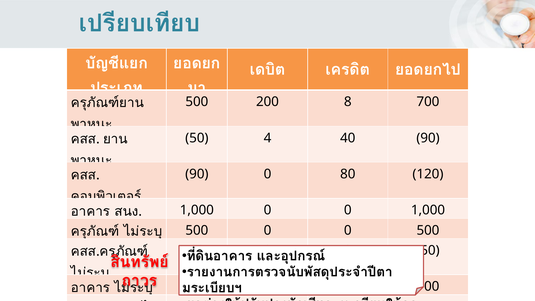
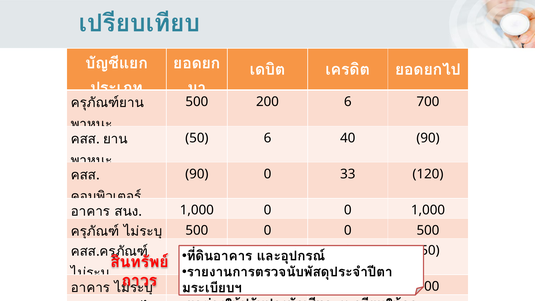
200 8: 8 -> 6
50 4: 4 -> 6
80: 80 -> 33
